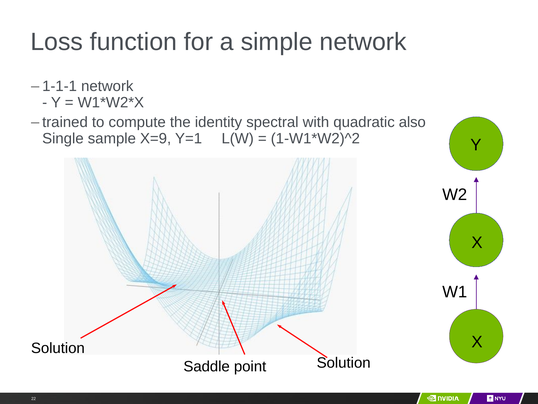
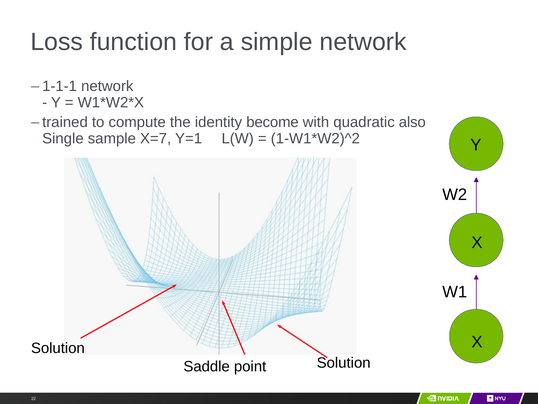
spectral: spectral -> become
X=9: X=9 -> X=7
